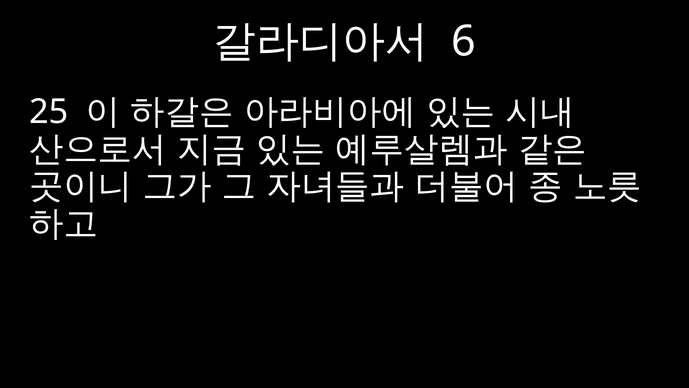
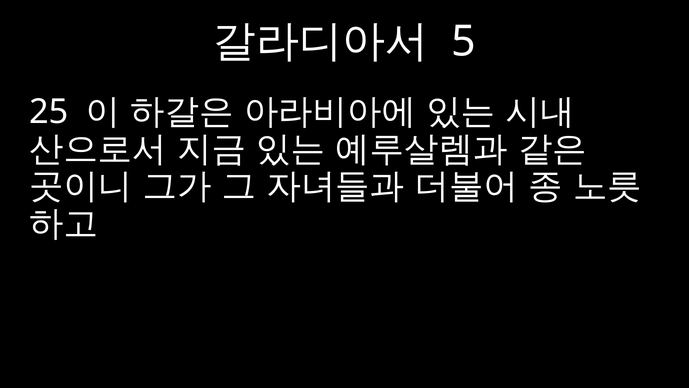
6: 6 -> 5
